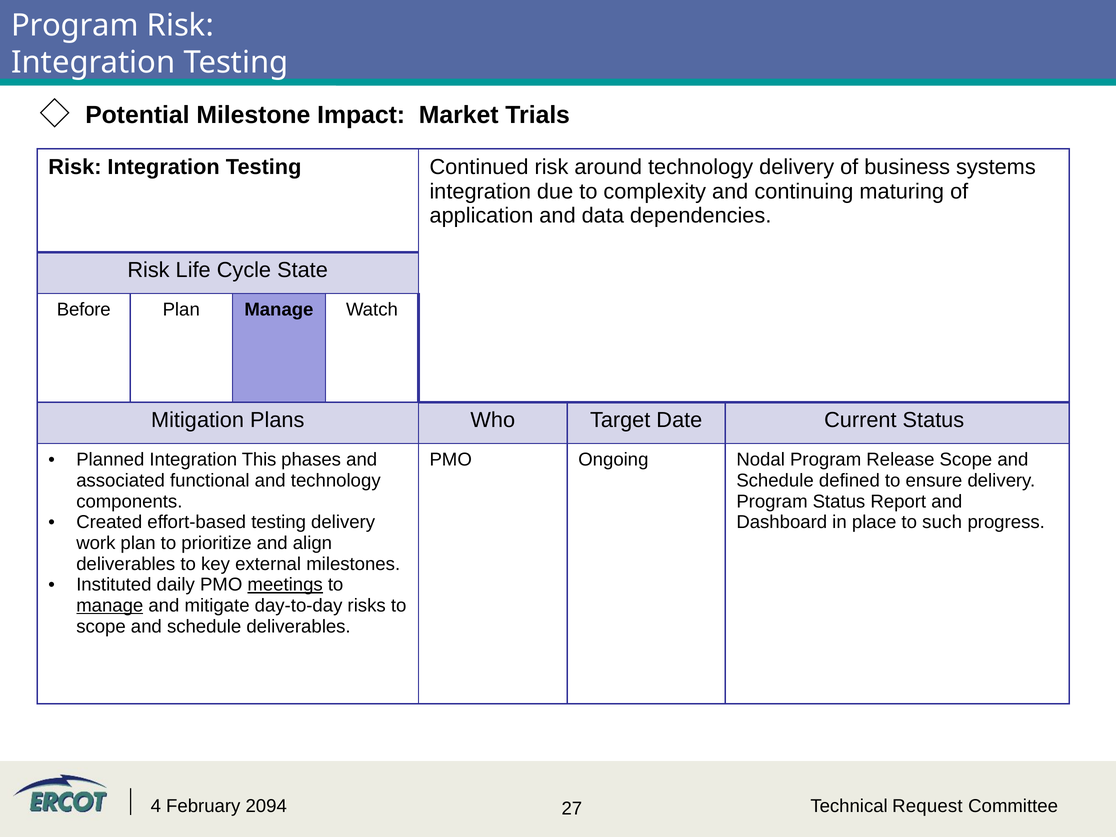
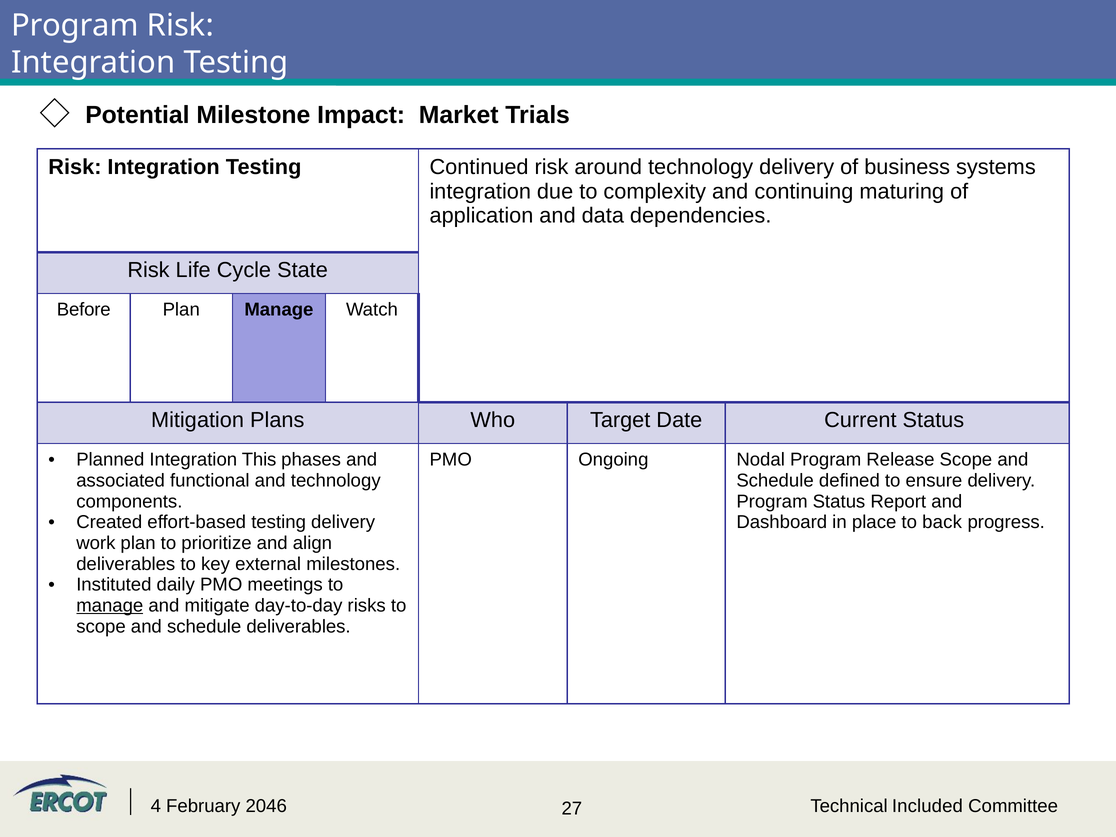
such: such -> back
meetings underline: present -> none
2094: 2094 -> 2046
Request: Request -> Included
